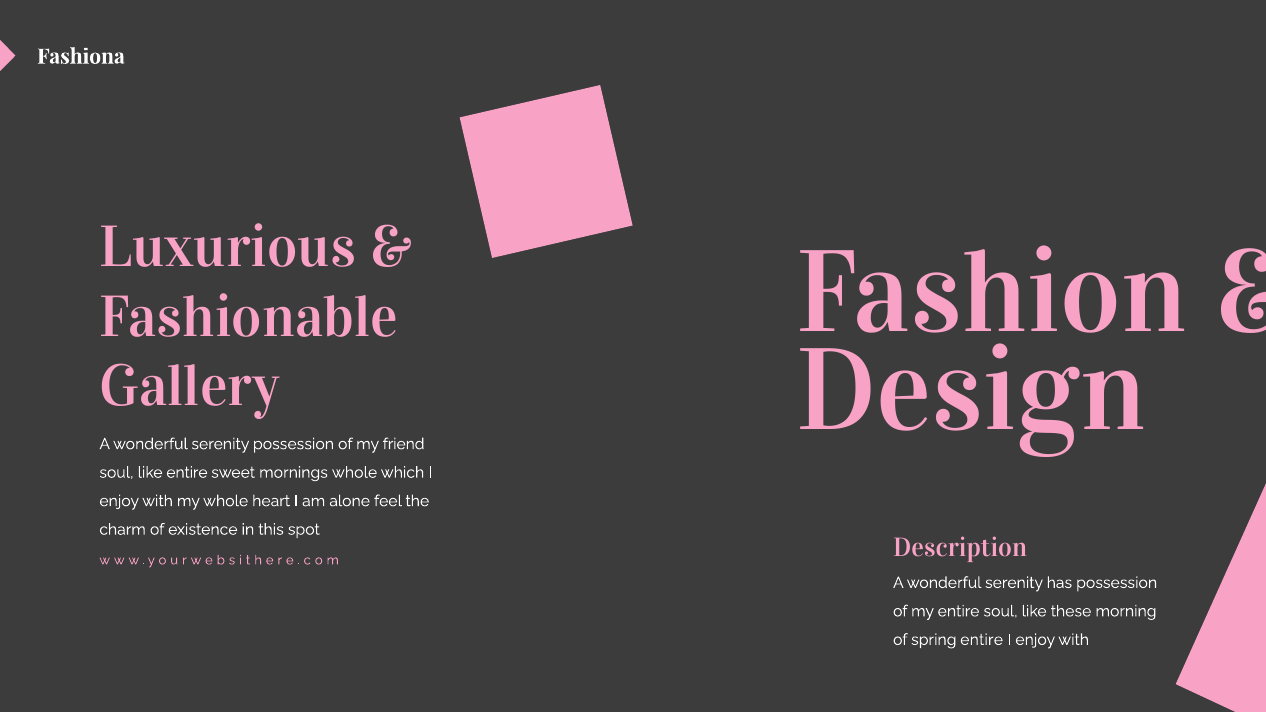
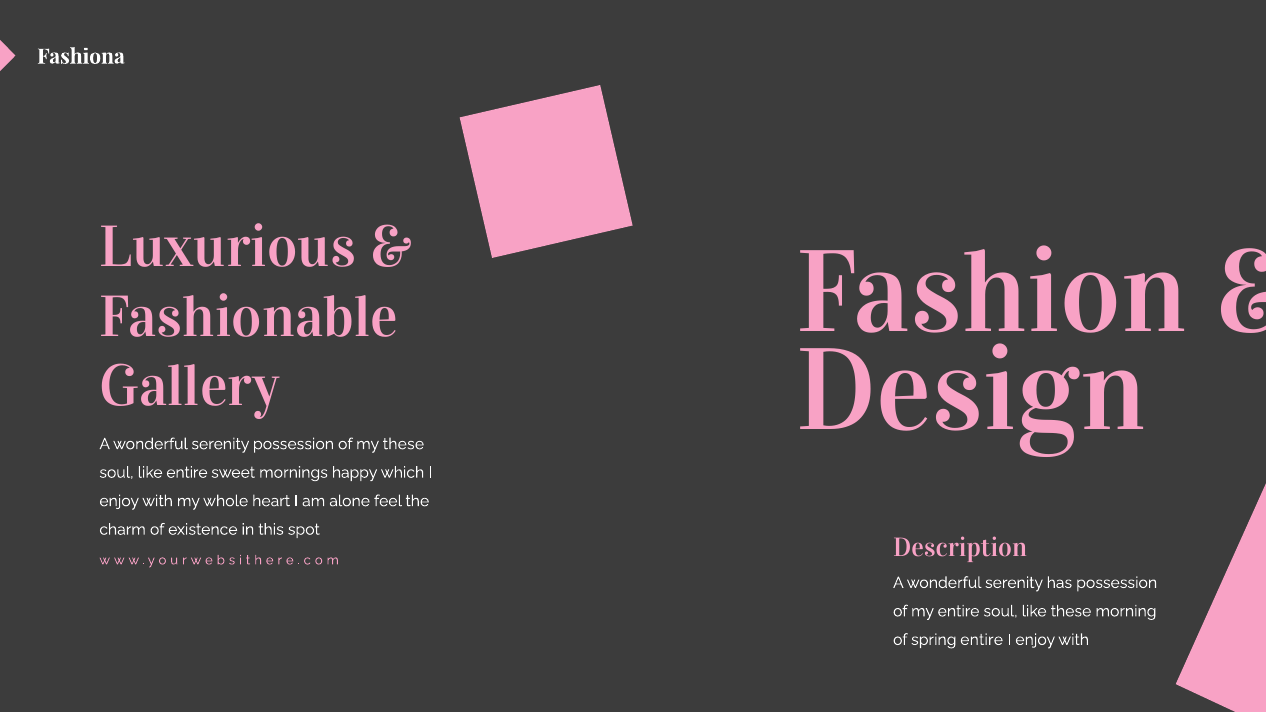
my friend: friend -> these
mornings whole: whole -> happy
